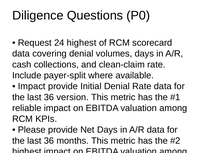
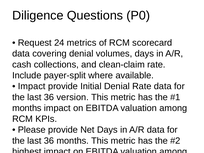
24 highest: highest -> metrics
reliable at (27, 108): reliable -> months
